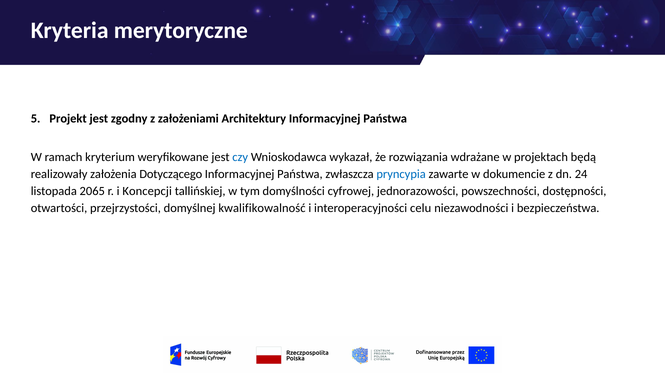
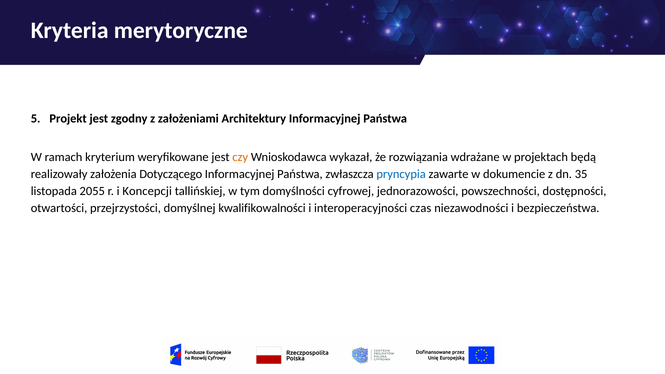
czy colour: blue -> orange
24: 24 -> 35
2065: 2065 -> 2055
kwalifikowalność: kwalifikowalność -> kwalifikowalności
celu: celu -> czas
